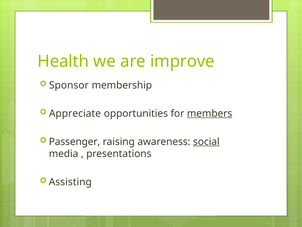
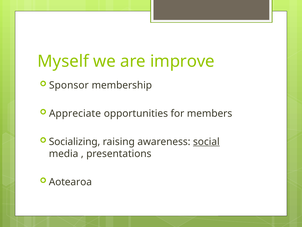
Health: Health -> Myself
members underline: present -> none
Passenger: Passenger -> Socializing
Assisting: Assisting -> Aotearoa
